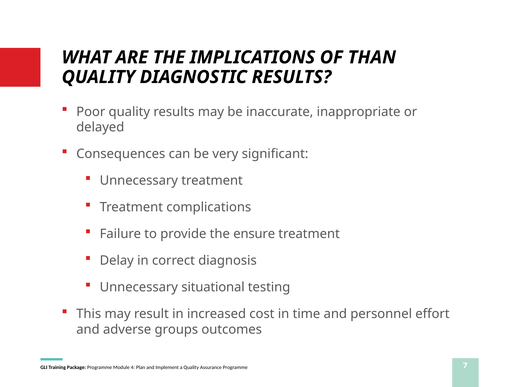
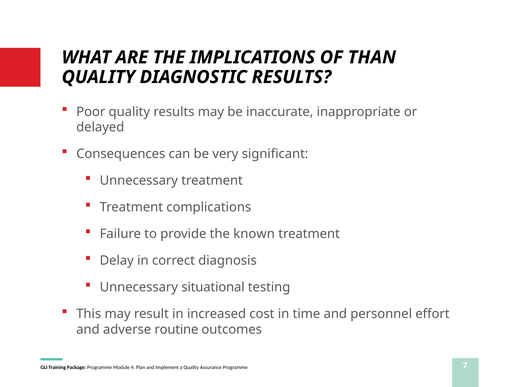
ensure: ensure -> known
groups: groups -> routine
